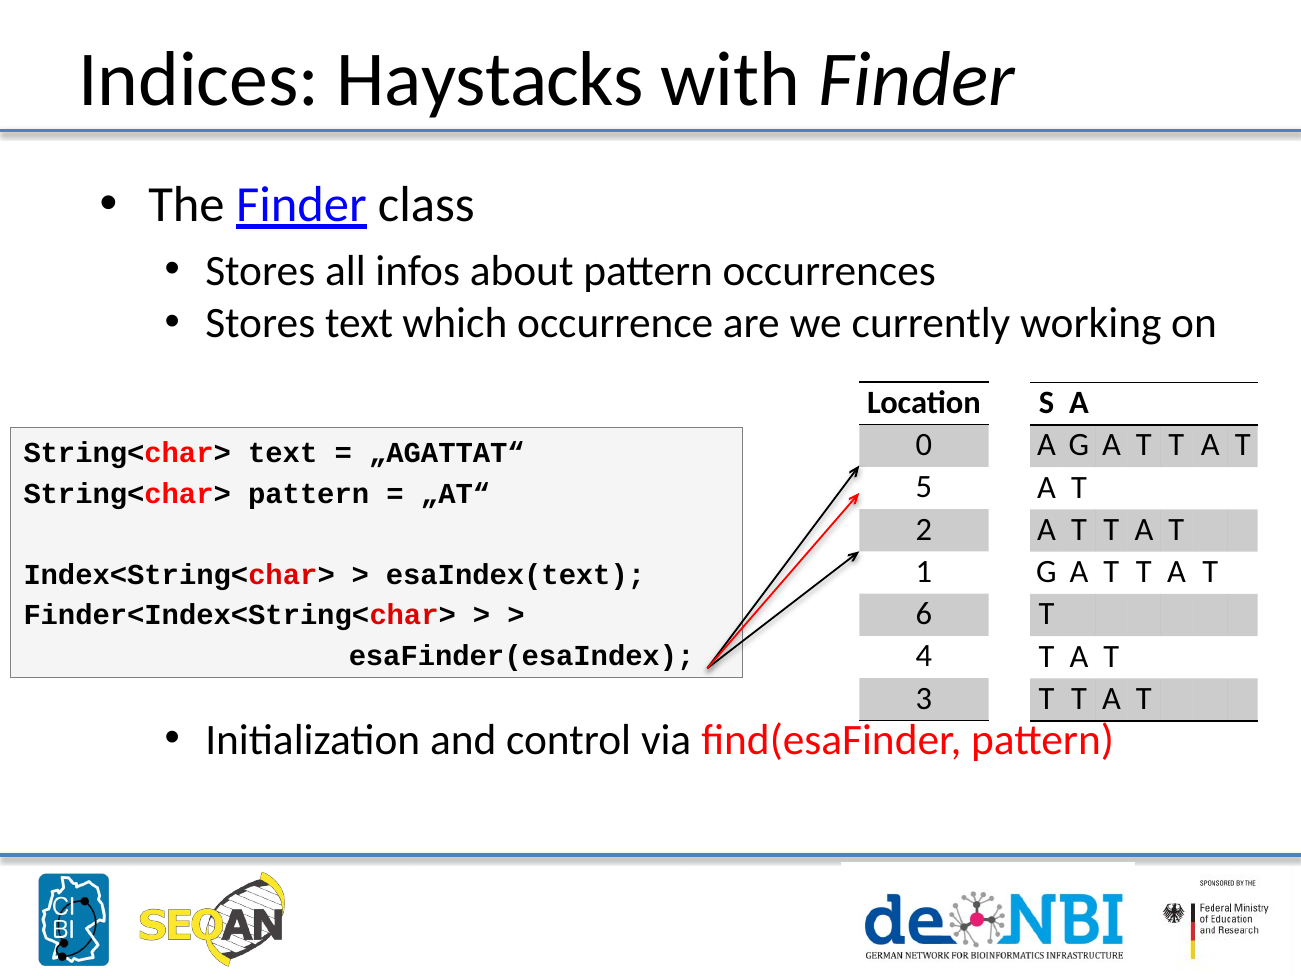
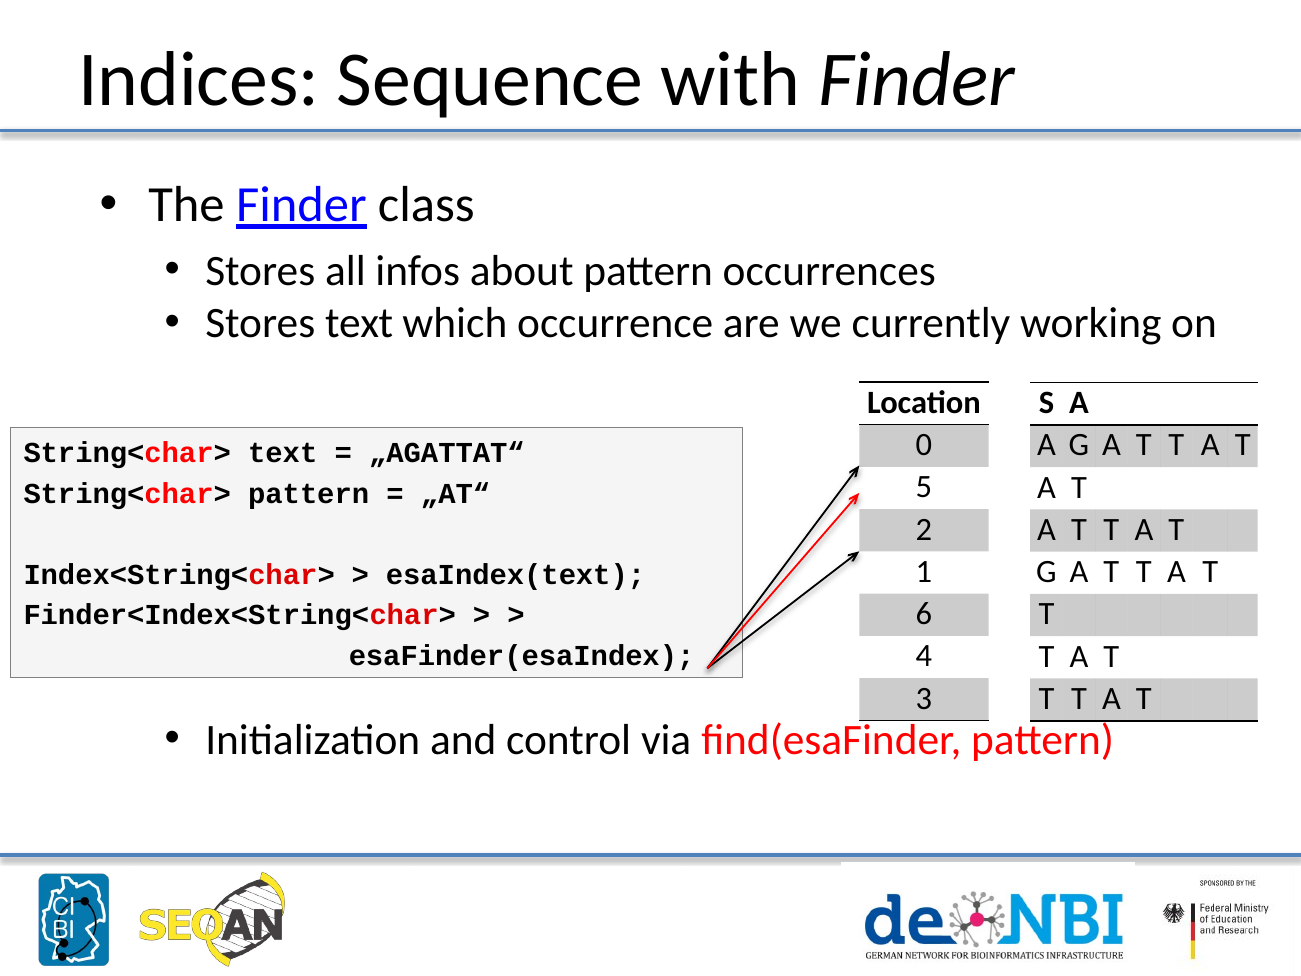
Haystacks: Haystacks -> Sequence
